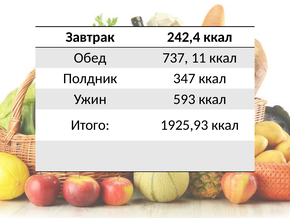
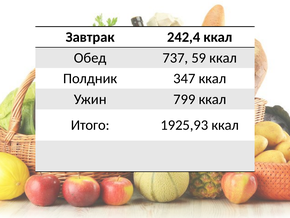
11: 11 -> 59
593: 593 -> 799
